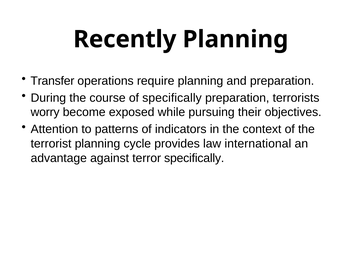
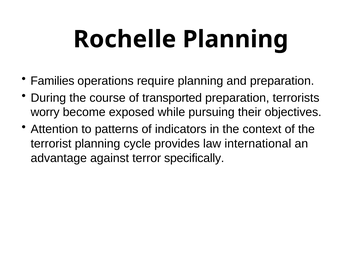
Recently: Recently -> Rochelle
Transfer: Transfer -> Families
of specifically: specifically -> transported
